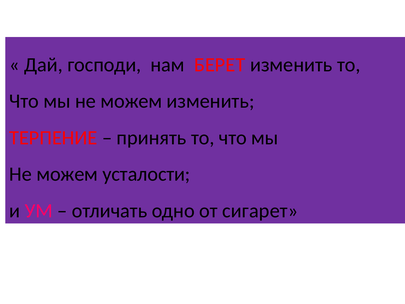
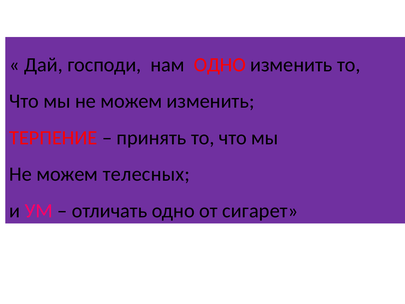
нам БЕРЕТ: БЕРЕТ -> ОДНО
усталости: усталости -> телесных
